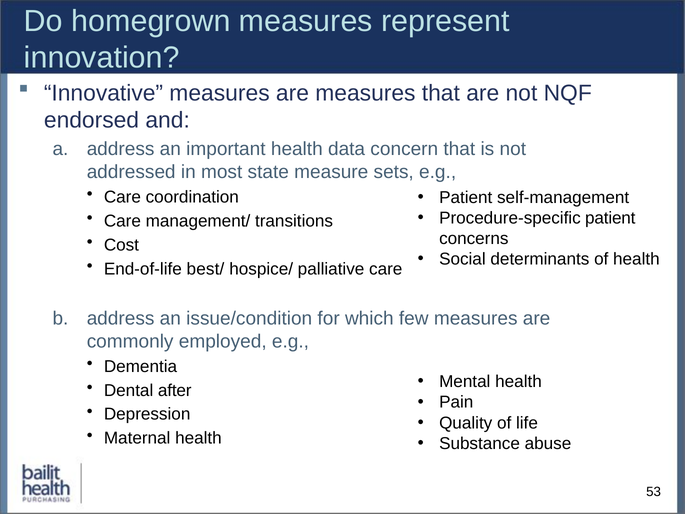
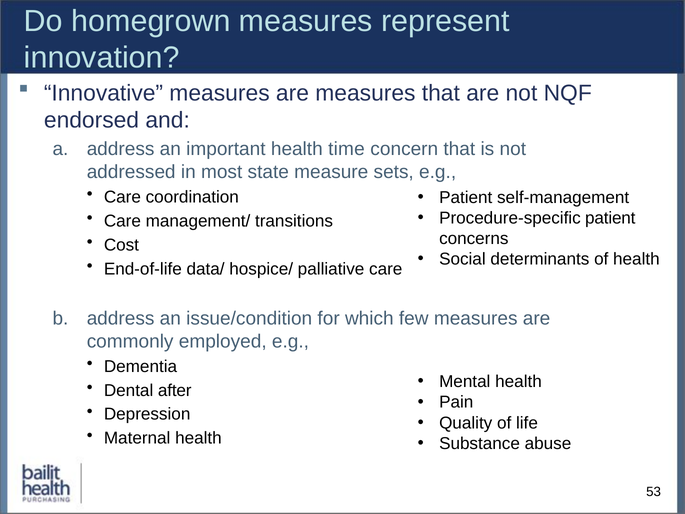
data: data -> time
best/: best/ -> data/
